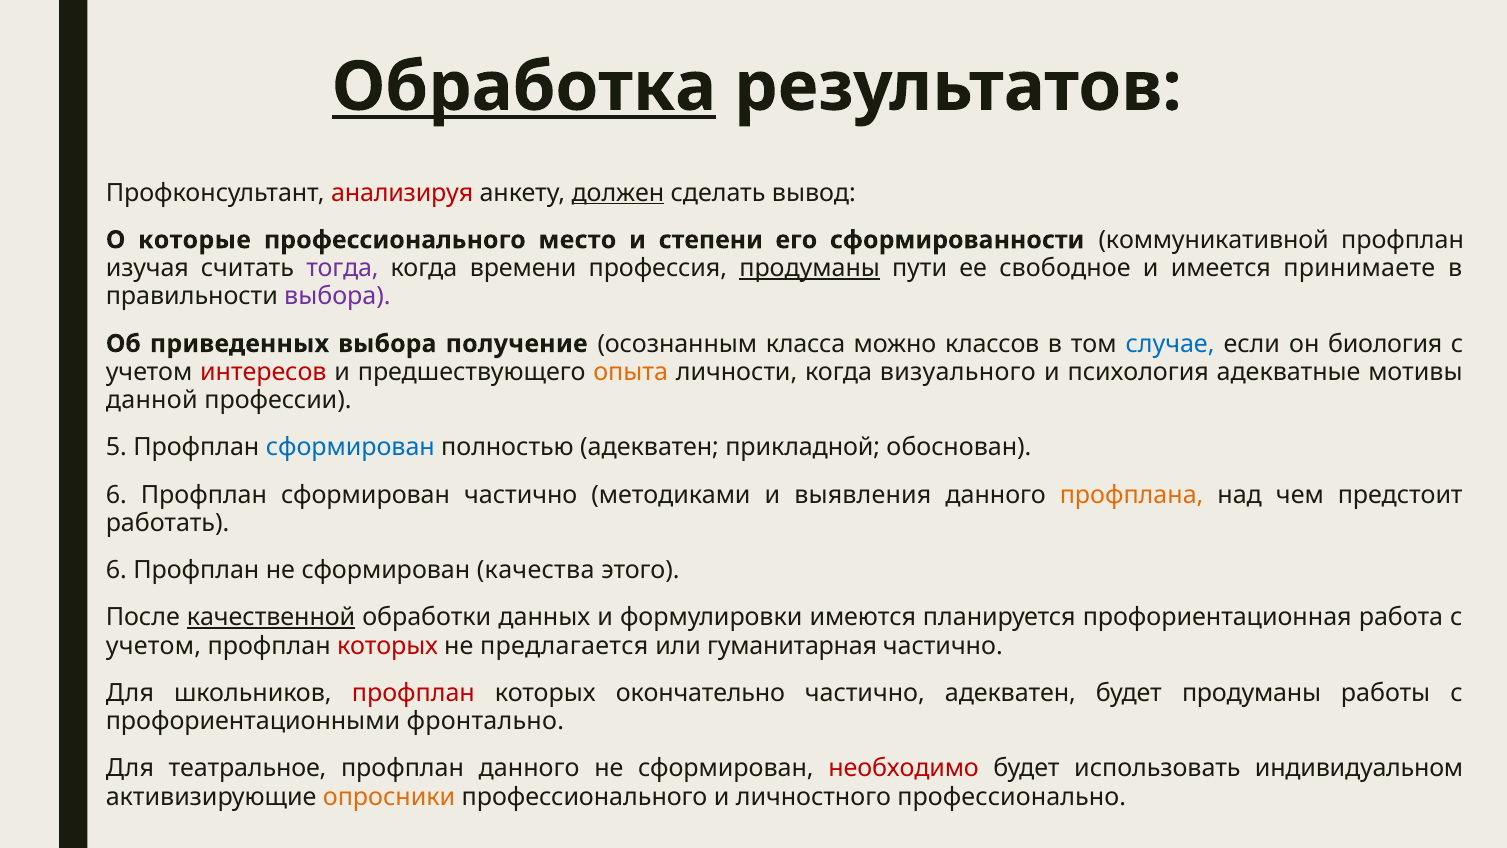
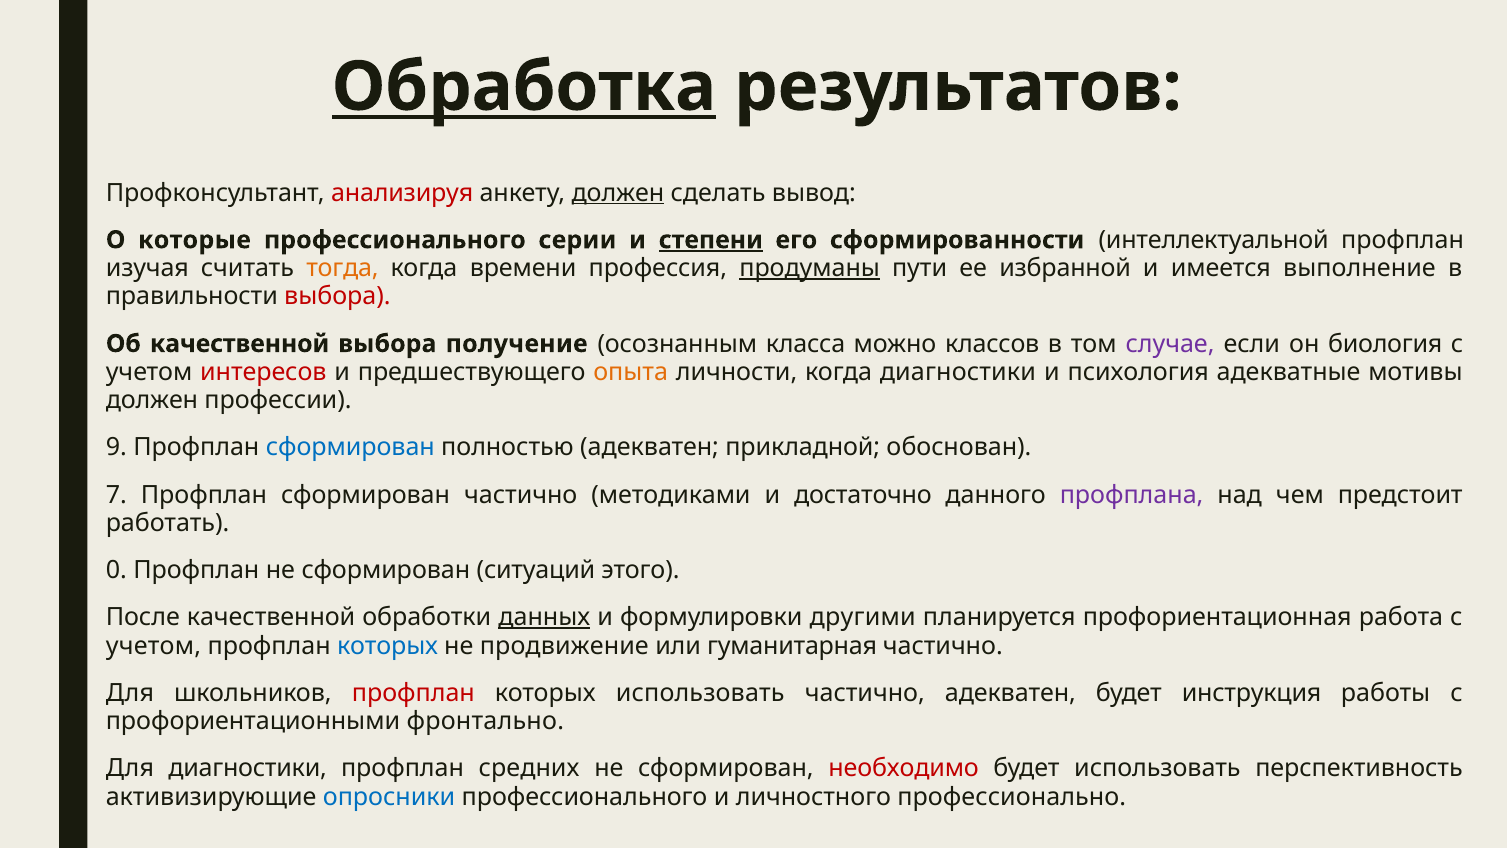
место: место -> серии
степени underline: none -> present
коммуникативной: коммуникативной -> интеллектуальной
тогда colour: purple -> orange
свободное: свободное -> избранной
принимаете: принимаете -> выполнение
выбора at (337, 296) colour: purple -> red
Об приведенных: приведенных -> качественной
случае colour: blue -> purple
когда визуального: визуального -> диагностики
данной at (152, 400): данной -> должен
5: 5 -> 9
6 at (116, 495): 6 -> 7
выявления: выявления -> достаточно
профплана colour: orange -> purple
6 at (116, 570): 6 -> 0
качества: качества -> ситуаций
качественной at (271, 617) underline: present -> none
данных underline: none -> present
имеются: имеются -> другими
которых at (388, 646) colour: red -> blue
предлагается: предлагается -> продвижение
которых окончательно: окончательно -> использовать
будет продуманы: продуманы -> инструкция
Для театральное: театральное -> диагностики
профплан данного: данного -> средних
индивидуальном: индивидуальном -> перспективность
опросники colour: orange -> blue
